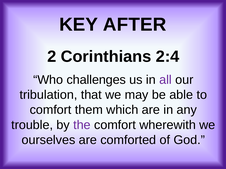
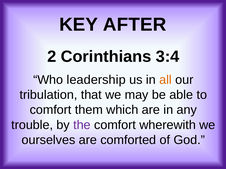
2:4: 2:4 -> 3:4
challenges: challenges -> leadership
all colour: purple -> orange
